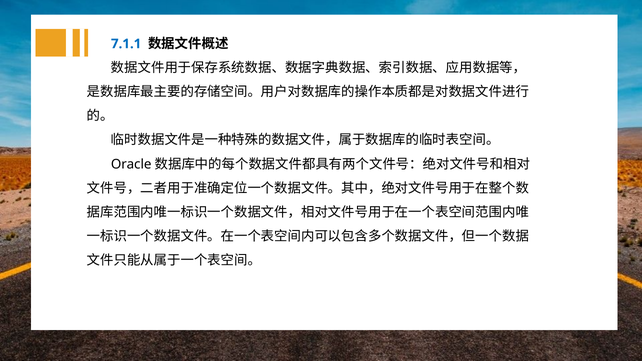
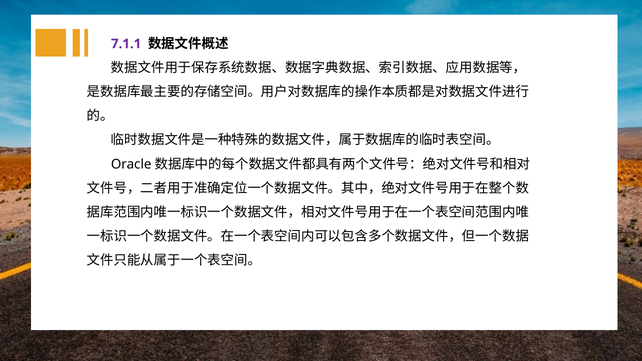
7.1.1 colour: blue -> purple
